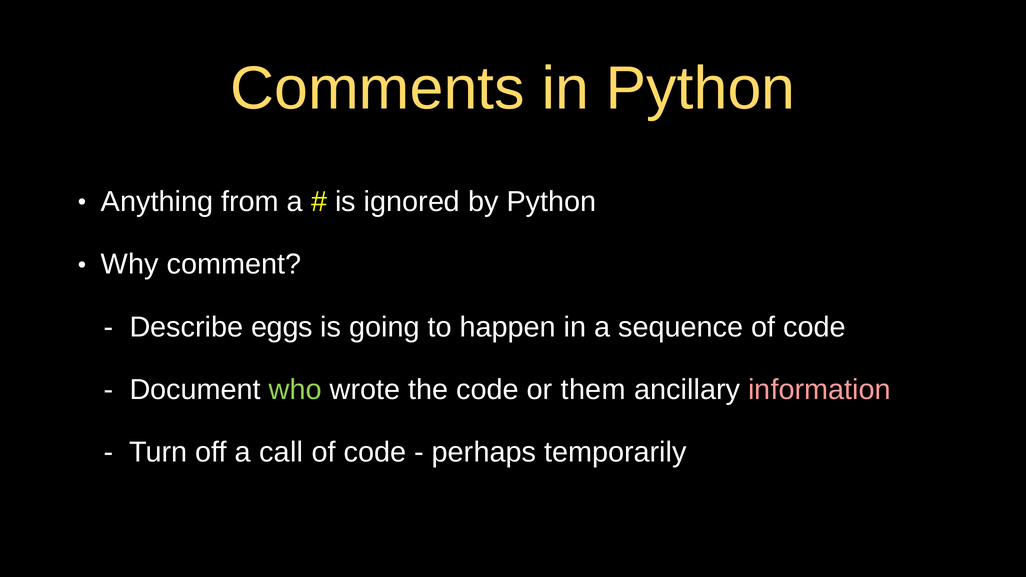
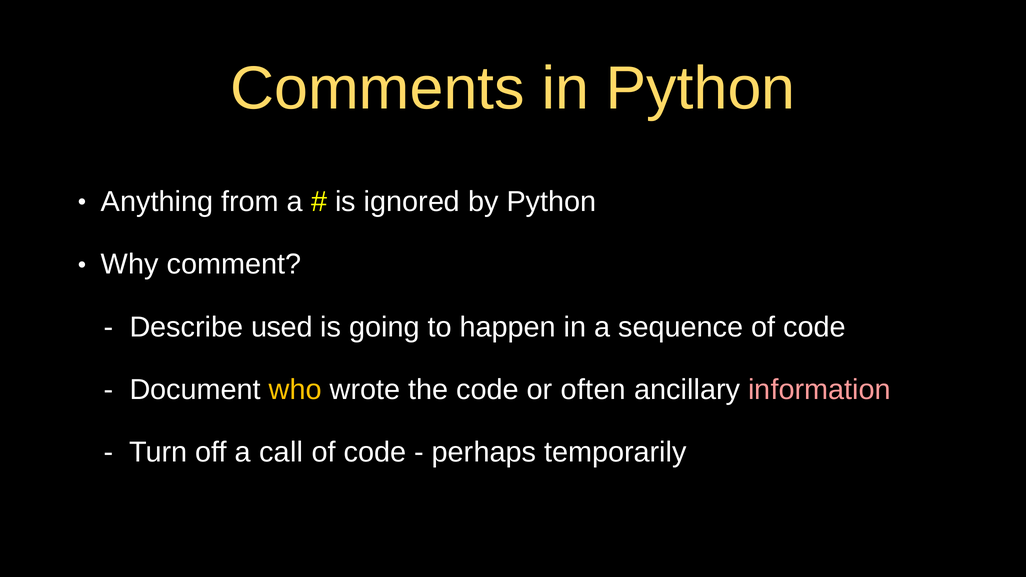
eggs: eggs -> used
who colour: light green -> yellow
them: them -> often
